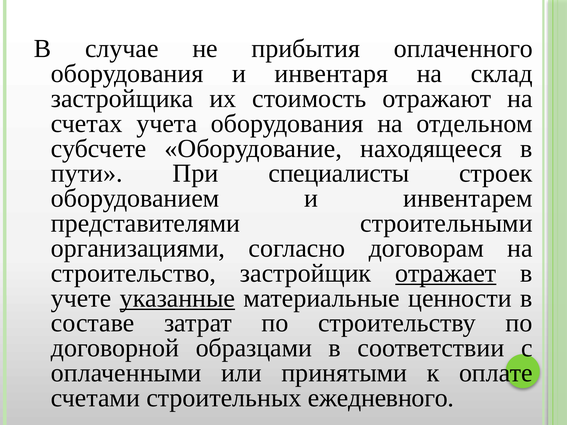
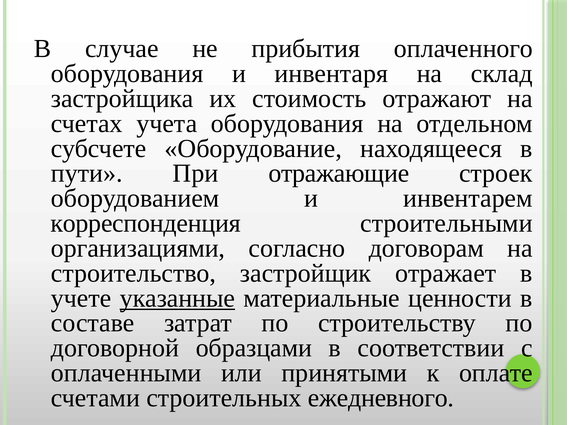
специалисты: специалисты -> отражающие
представителями: представителями -> корреспонденция
отражает underline: present -> none
